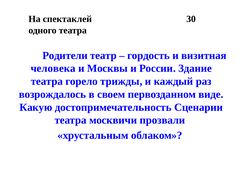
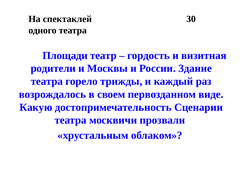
Родители: Родители -> Площади
человека: человека -> родители
